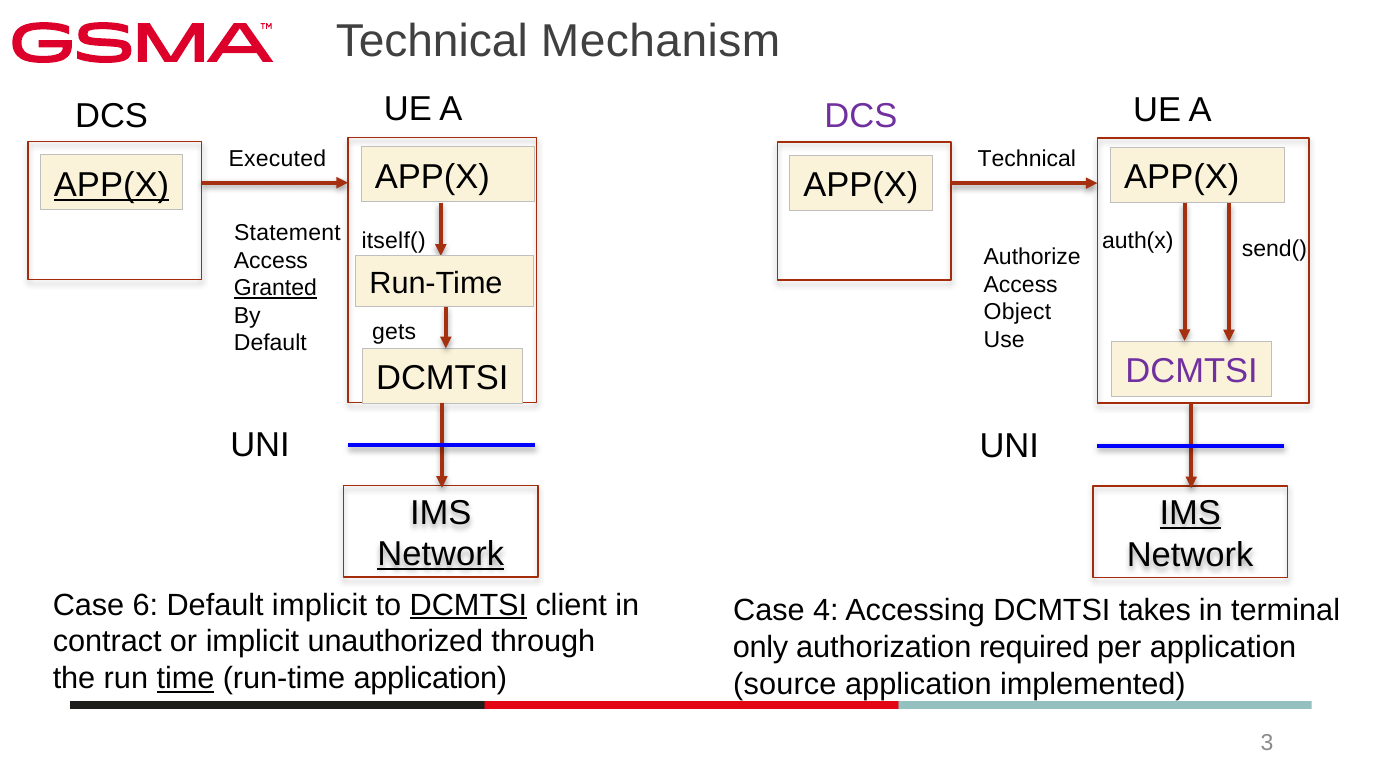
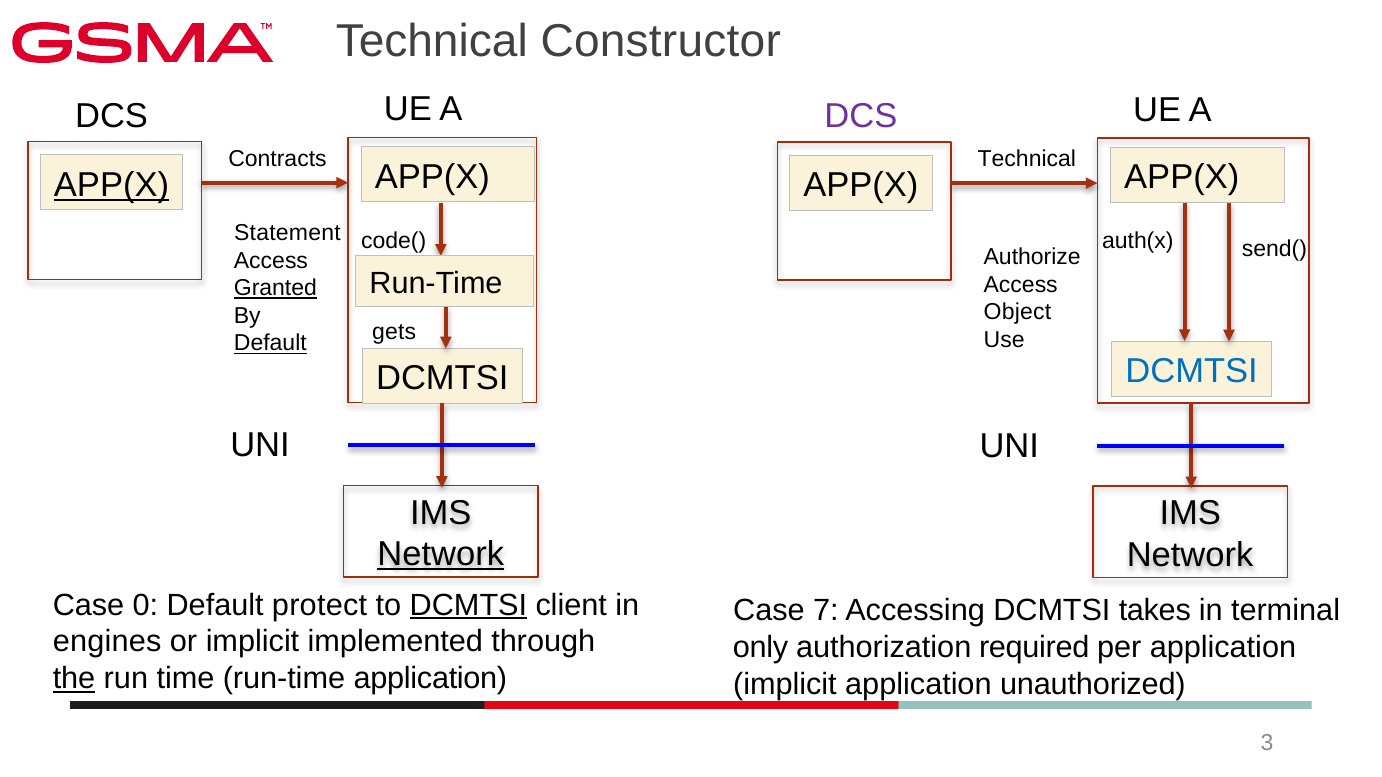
Mechanism: Mechanism -> Constructor
Executed: Executed -> Contracts
itself(: itself( -> code(
Default at (270, 344) underline: none -> present
DCMTSI at (1192, 371) colour: purple -> blue
IMS at (1190, 514) underline: present -> none
6: 6 -> 0
Default implicit: implicit -> protect
4: 4 -> 7
contract: contract -> engines
unauthorized: unauthorized -> implemented
the underline: none -> present
time underline: present -> none
source at (785, 684): source -> implicit
implemented: implemented -> unauthorized
